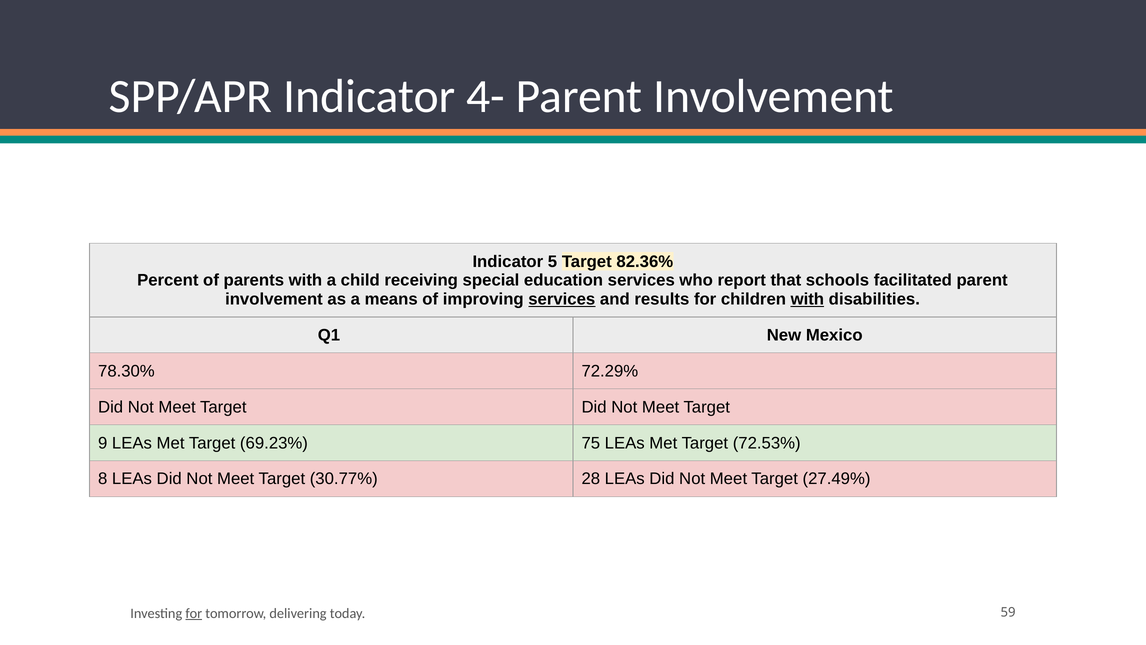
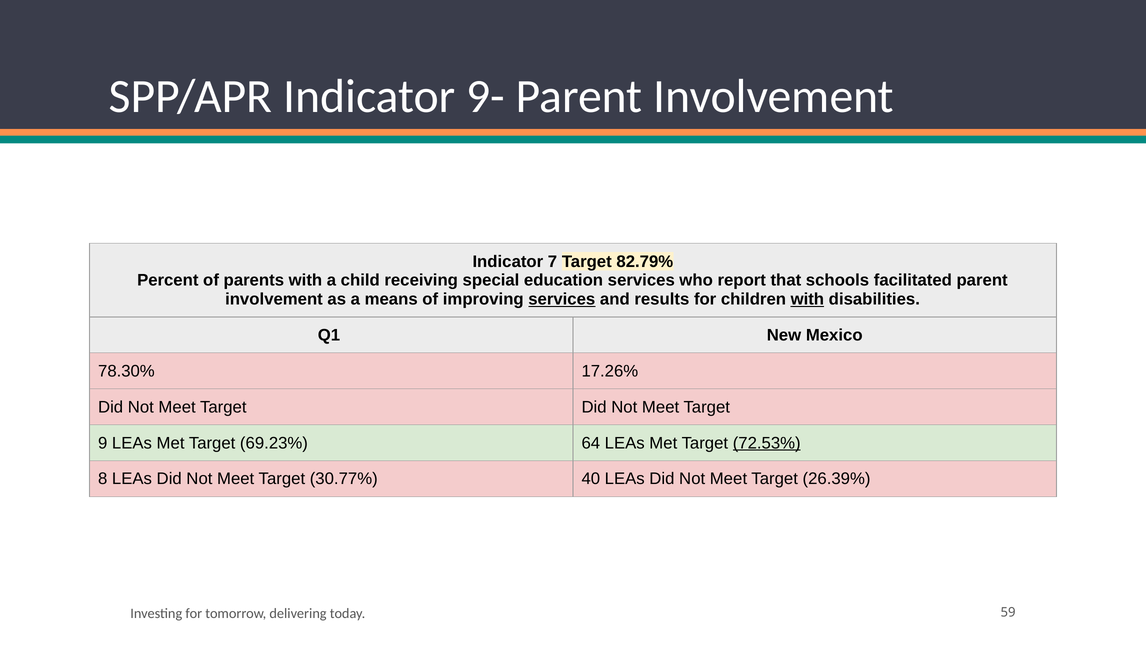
4-: 4- -> 9-
5: 5 -> 7
82.36%: 82.36% -> 82.79%
72.29%: 72.29% -> 17.26%
75: 75 -> 64
72.53% underline: none -> present
28: 28 -> 40
27.49%: 27.49% -> 26.39%
for at (194, 613) underline: present -> none
